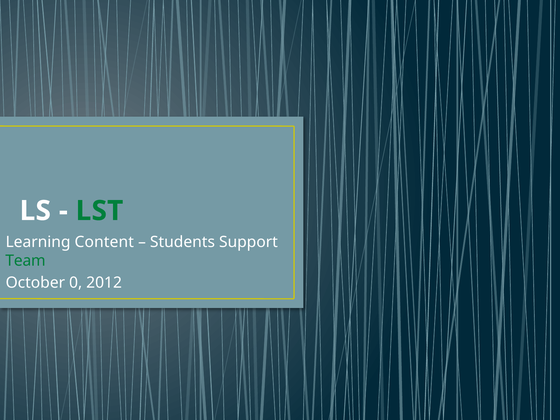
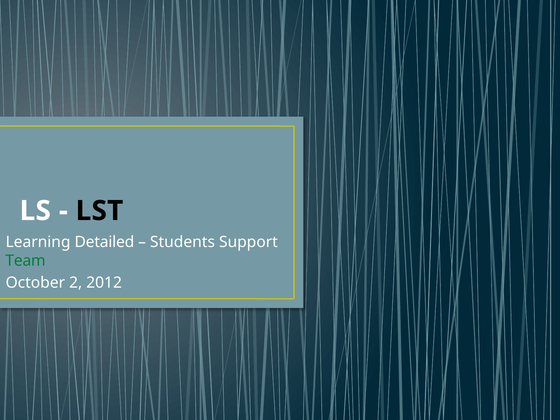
LST colour: green -> black
Content: Content -> Detailed
0: 0 -> 2
